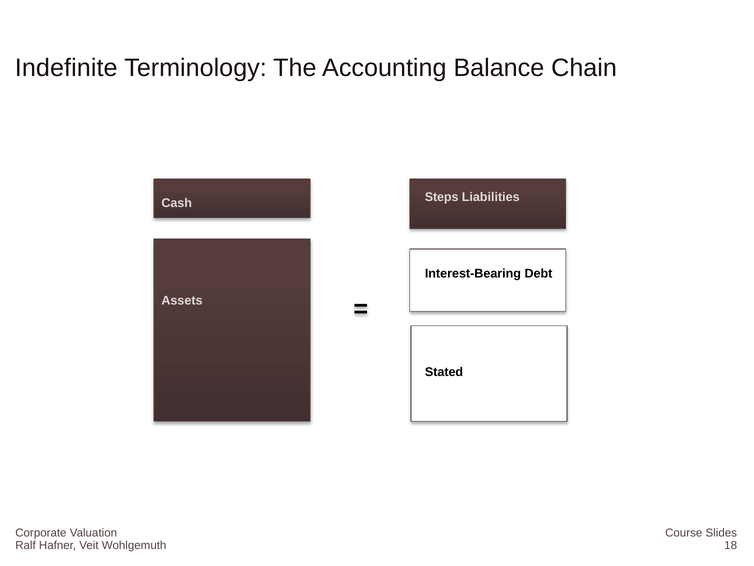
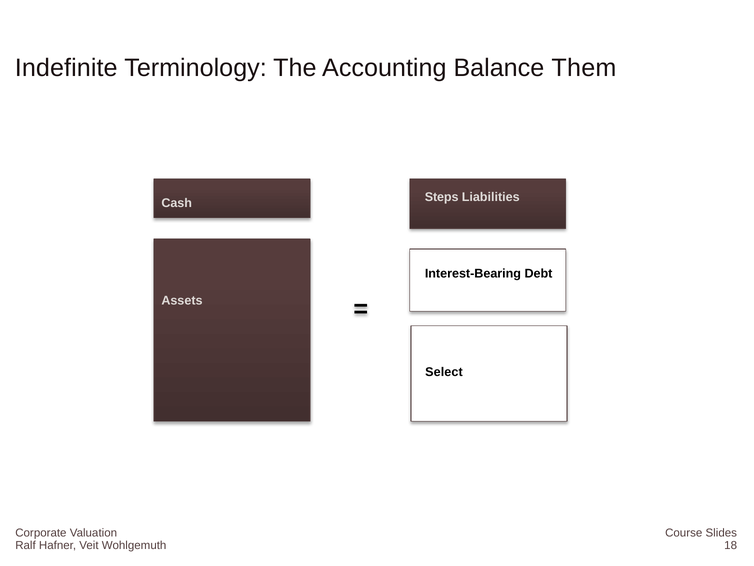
Chain: Chain -> Them
Stated: Stated -> Select
